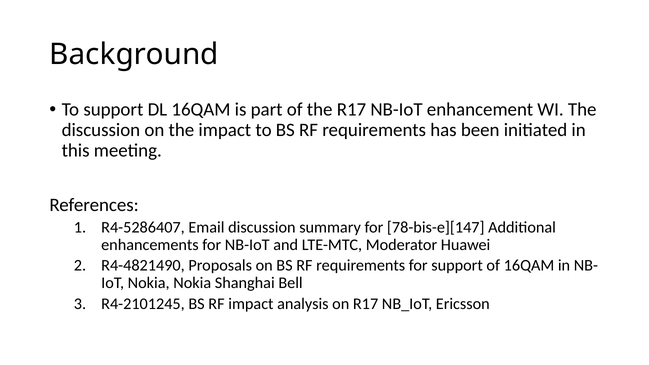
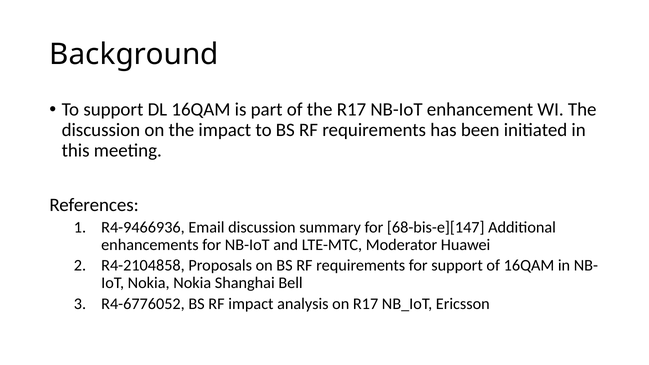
R4-5286407: R4-5286407 -> R4-9466936
78-bis-e][147: 78-bis-e][147 -> 68-bis-e][147
R4-4821490: R4-4821490 -> R4-2104858
R4-2101245: R4-2101245 -> R4-6776052
